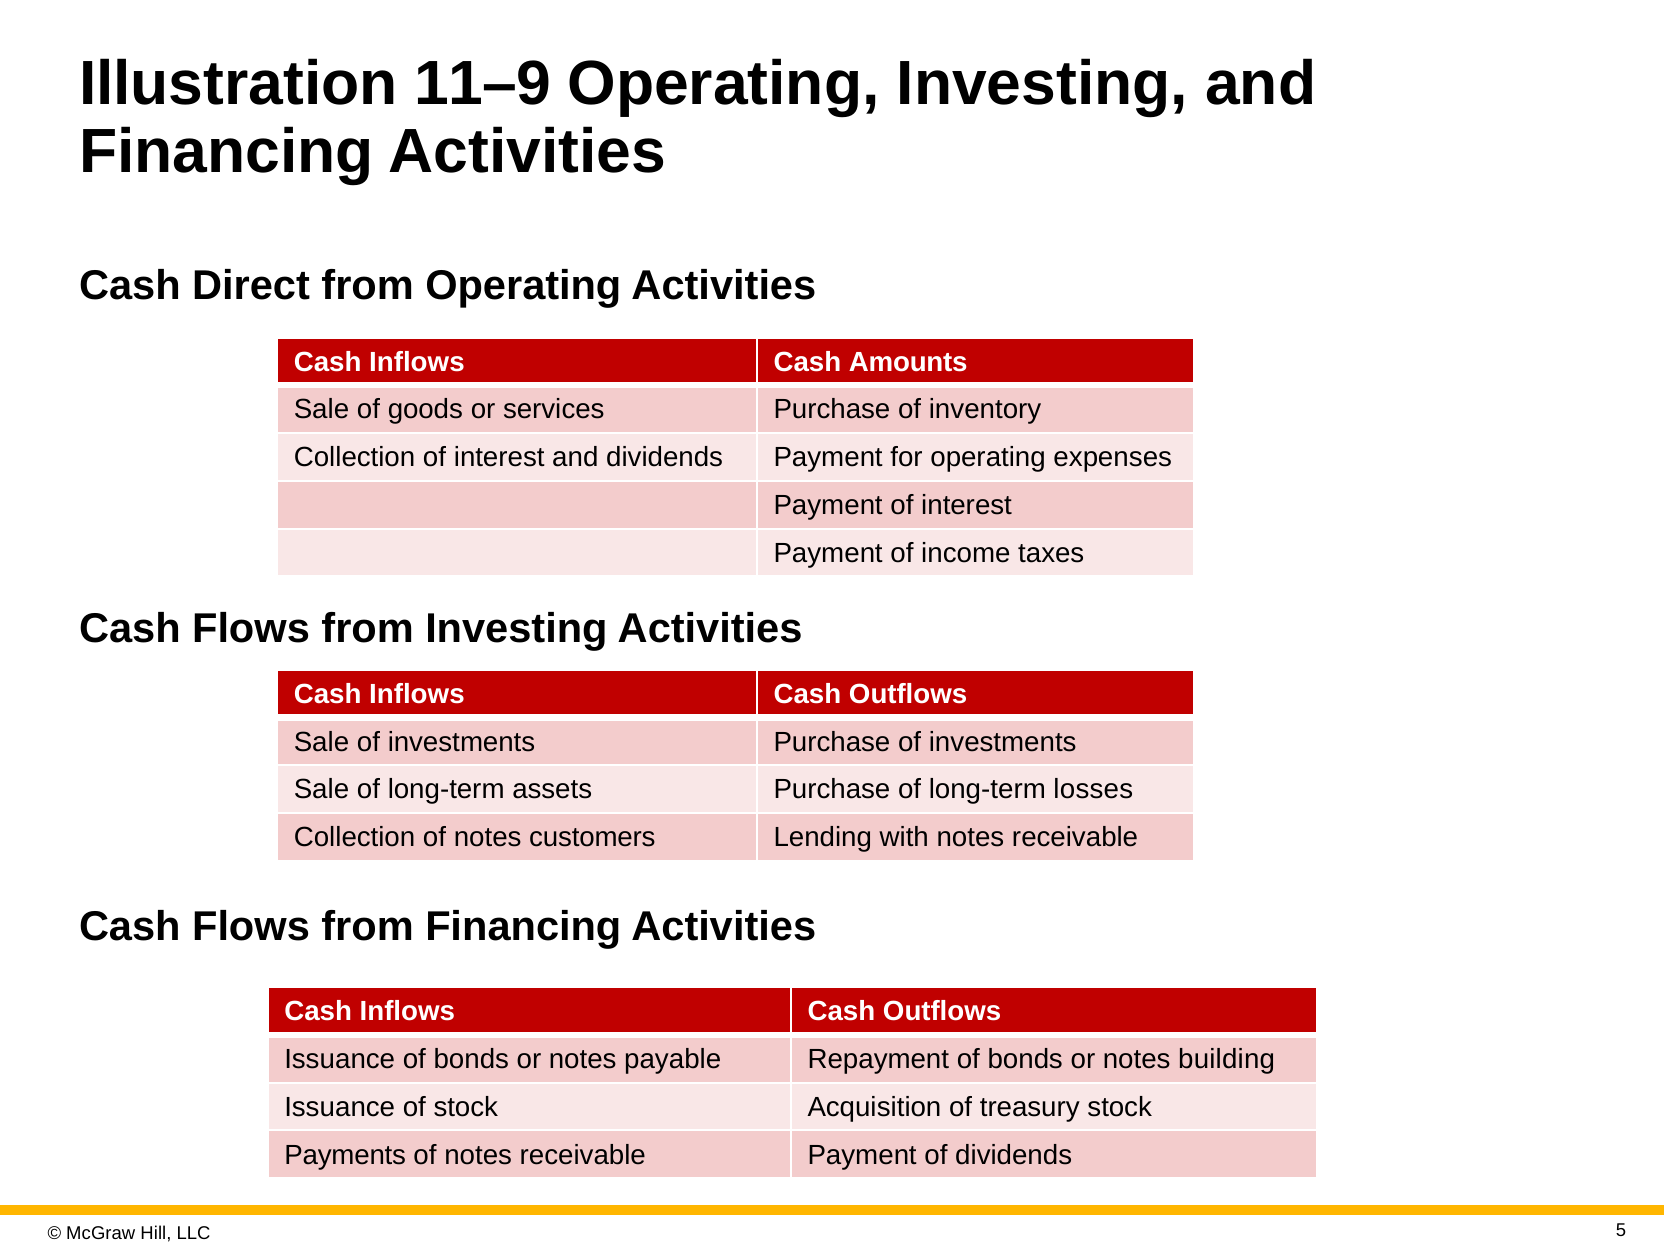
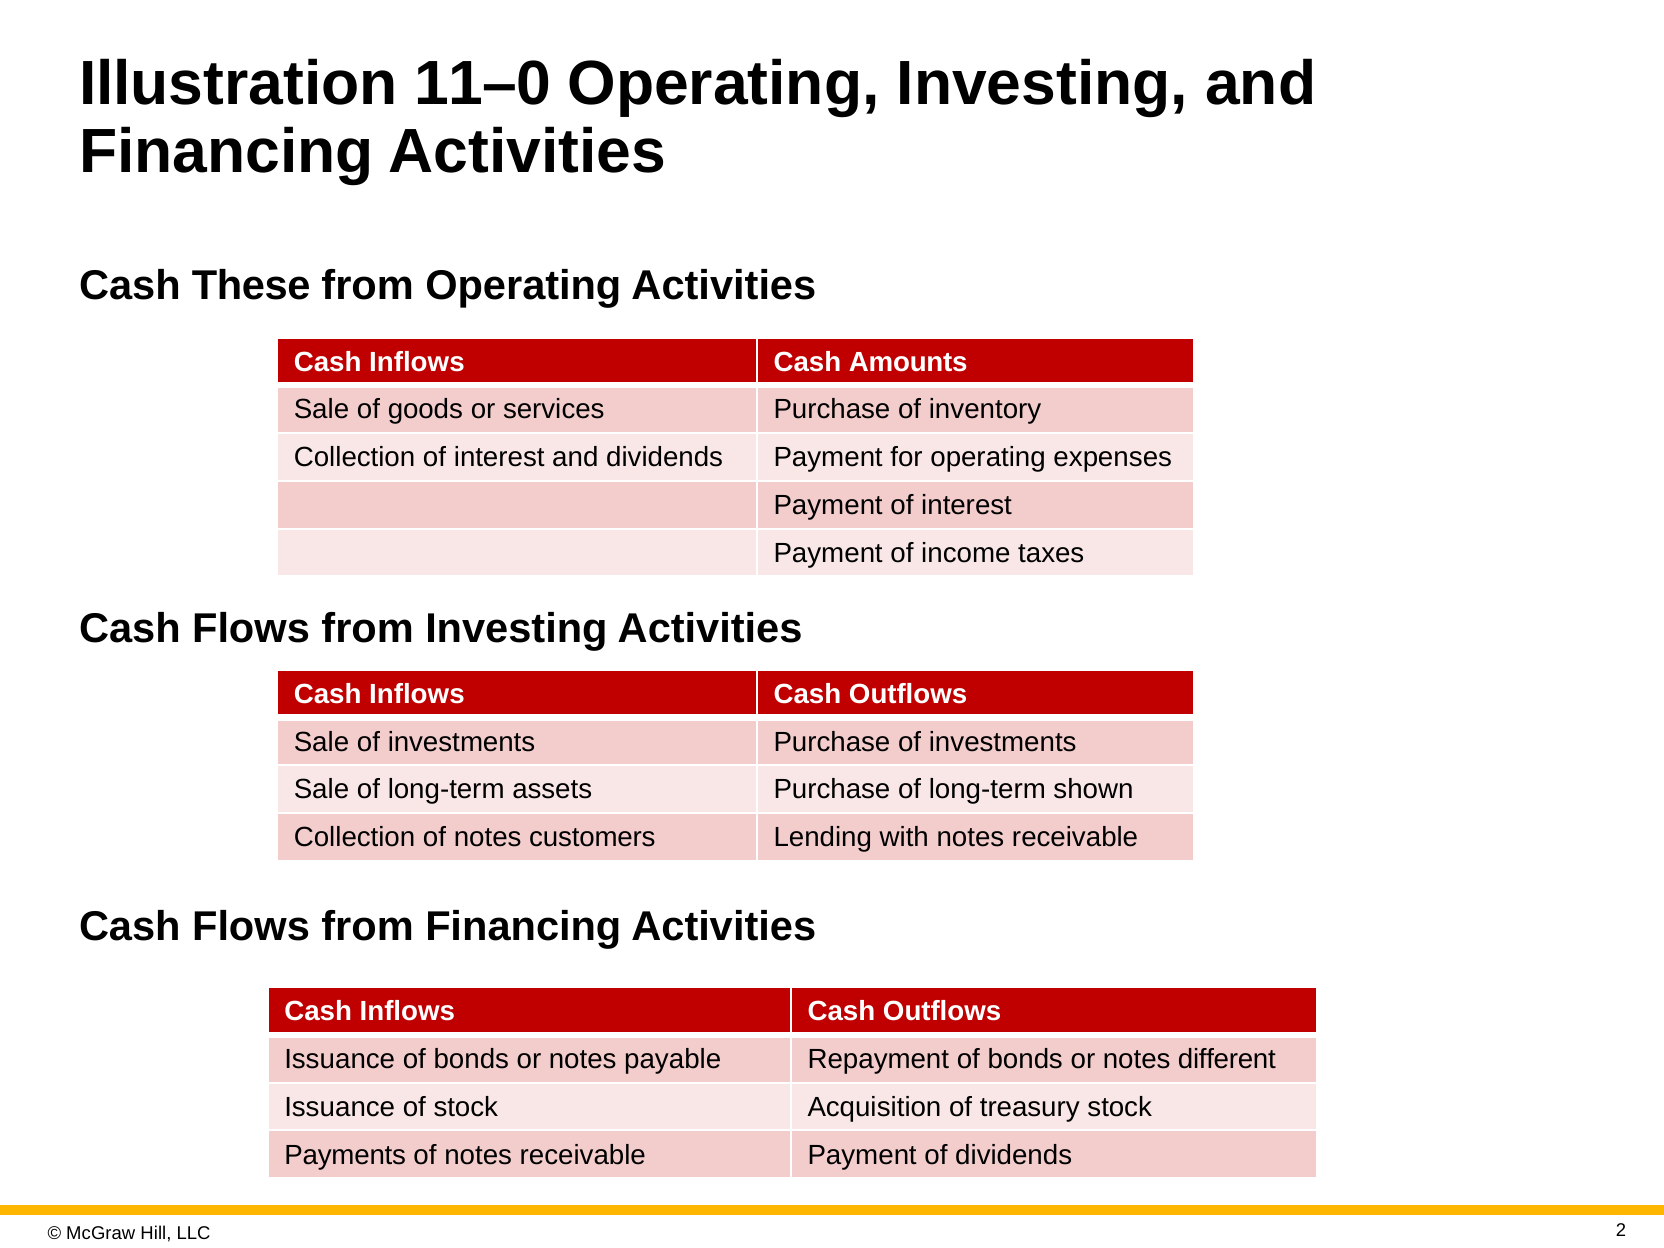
11–9: 11–9 -> 11–0
Direct: Direct -> These
losses: losses -> shown
building: building -> different
5: 5 -> 2
